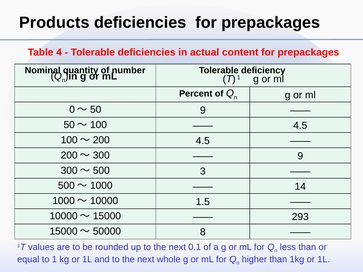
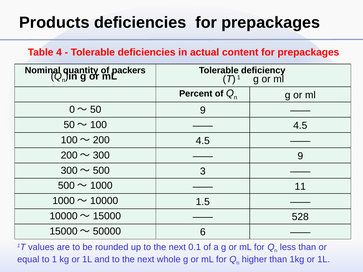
number: number -> packers
14: 14 -> 11
293: 293 -> 528
8: 8 -> 6
